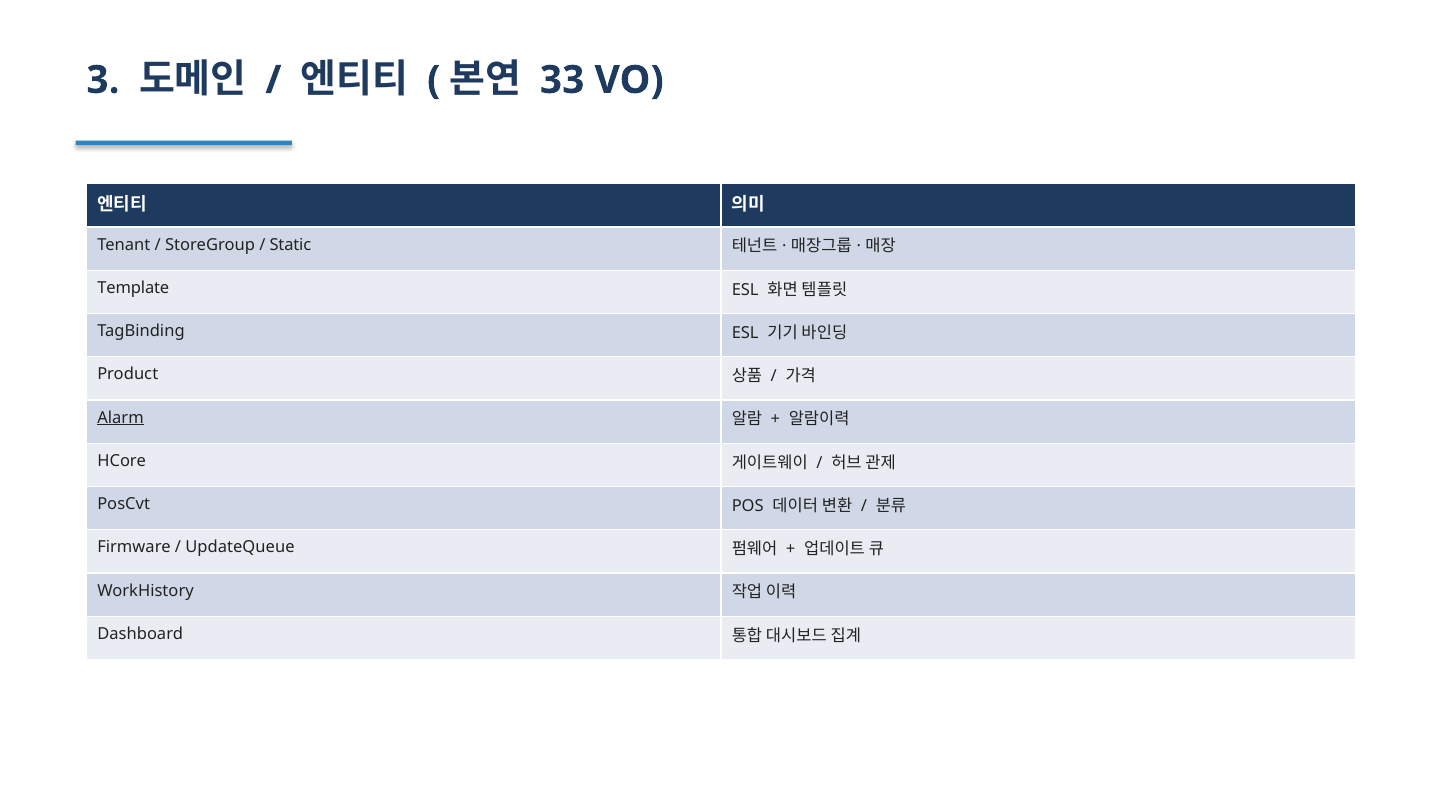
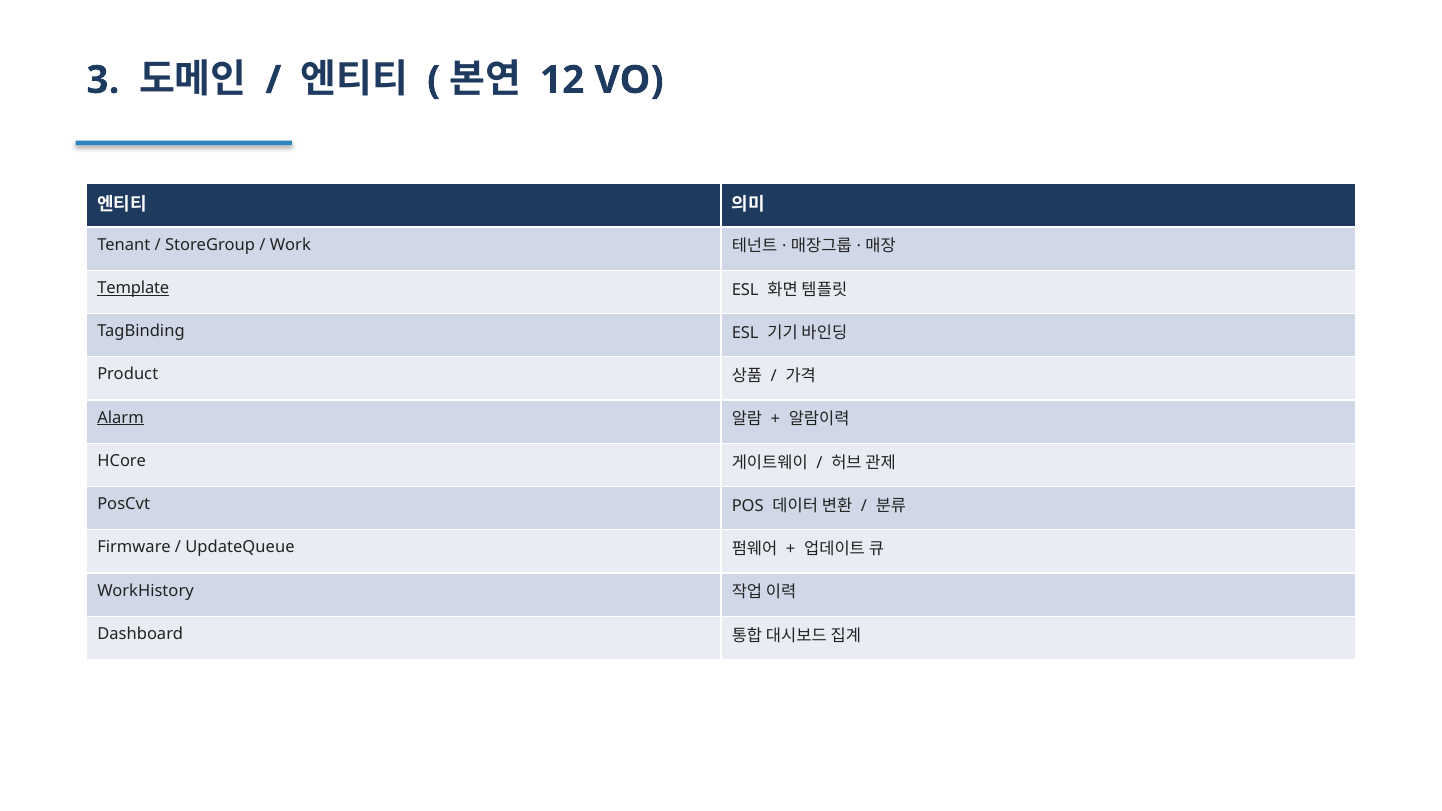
33: 33 -> 12
Static: Static -> Work
Template underline: none -> present
